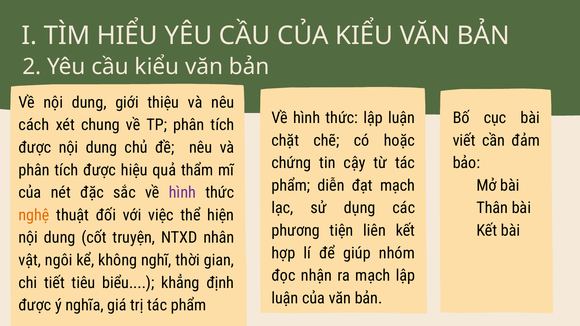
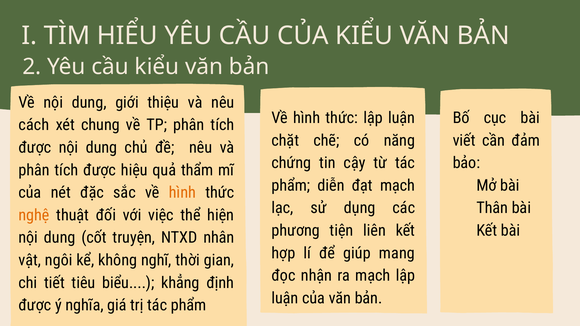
hoặc: hoặc -> năng
hình at (182, 193) colour: purple -> orange
nhóm: nhóm -> mang
